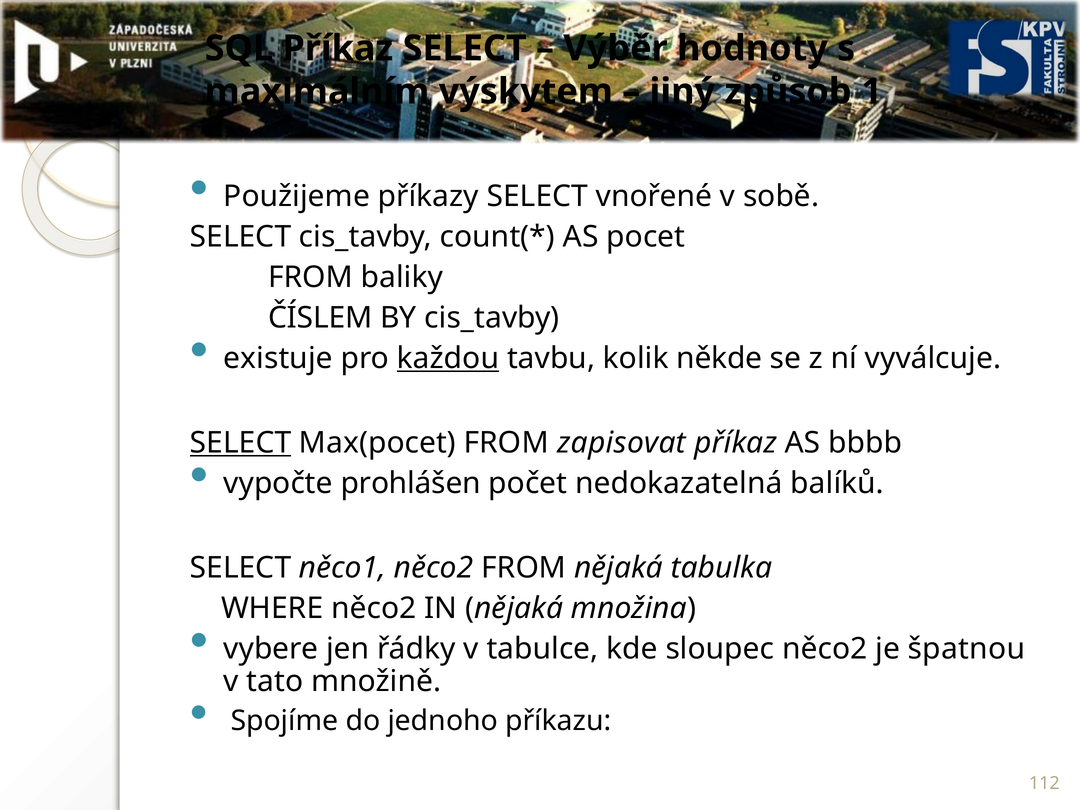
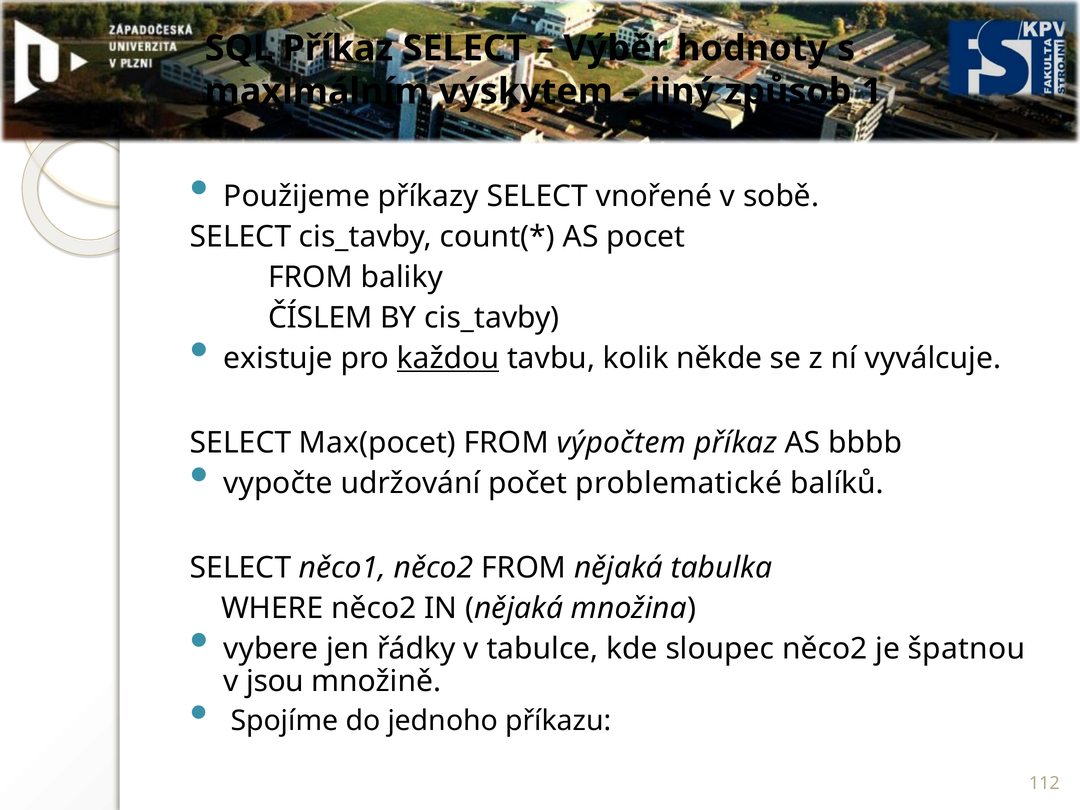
SELECT at (241, 443) underline: present -> none
zapisovat: zapisovat -> výpočtem
prohlášen: prohlášen -> udržování
nedokazatelná: nedokazatelná -> problematické
tato: tato -> jsou
